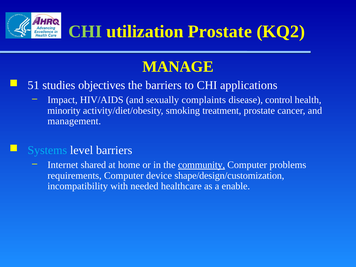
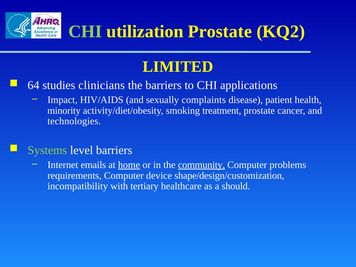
MANAGE: MANAGE -> LIMITED
51: 51 -> 64
objectives: objectives -> clinicians
control: control -> patient
management: management -> technologies
Systems colour: light blue -> light green
shared: shared -> emails
home underline: none -> present
needed: needed -> tertiary
enable: enable -> should
